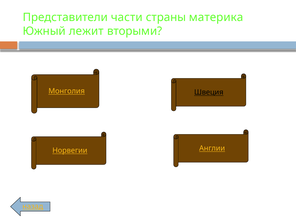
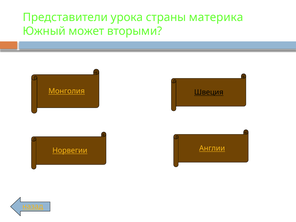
части: части -> урока
лежит: лежит -> может
